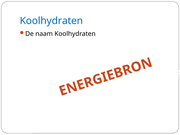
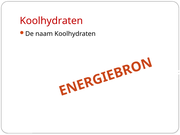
Koolhydraten at (51, 21) colour: blue -> red
